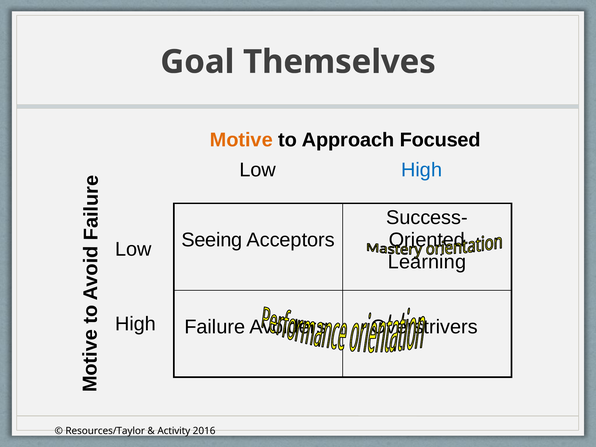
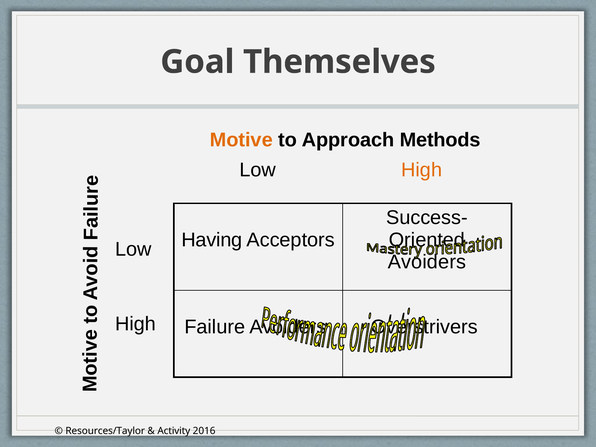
Focused: Focused -> Methods
High at (422, 170) colour: blue -> orange
Seeing: Seeing -> Having
Learning at (427, 262): Learning -> Avoiders
